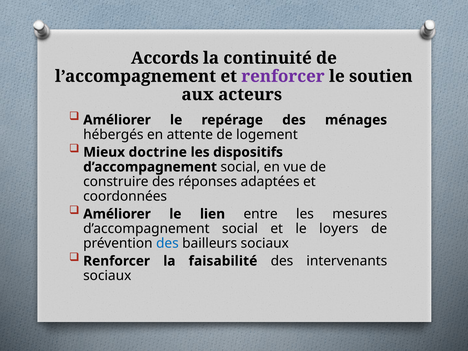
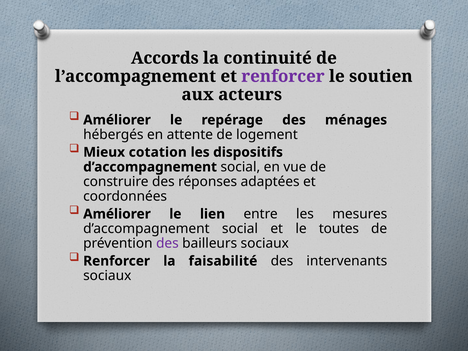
doctrine: doctrine -> cotation
loyers: loyers -> toutes
des at (167, 243) colour: blue -> purple
